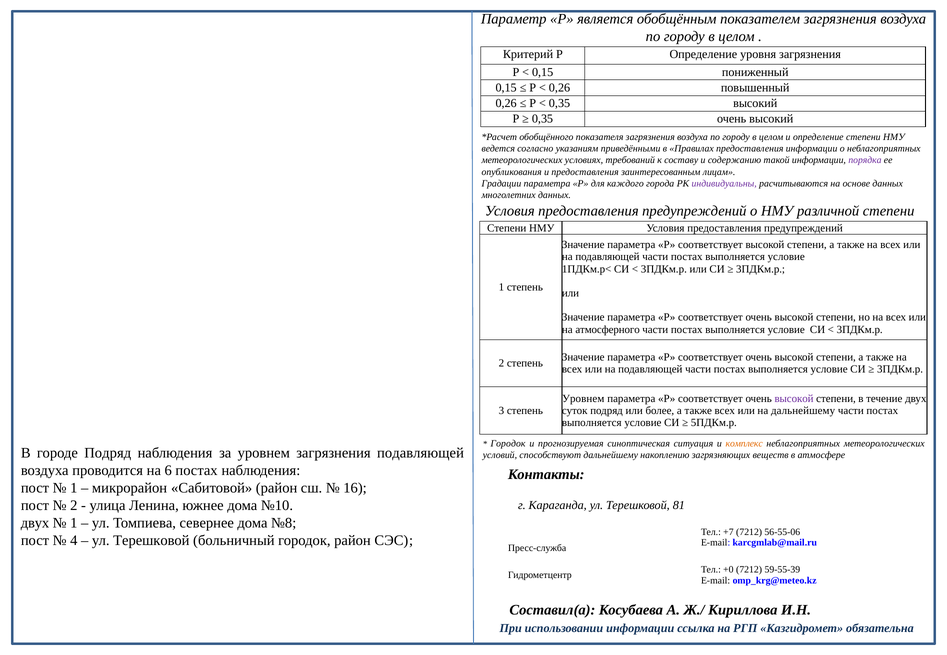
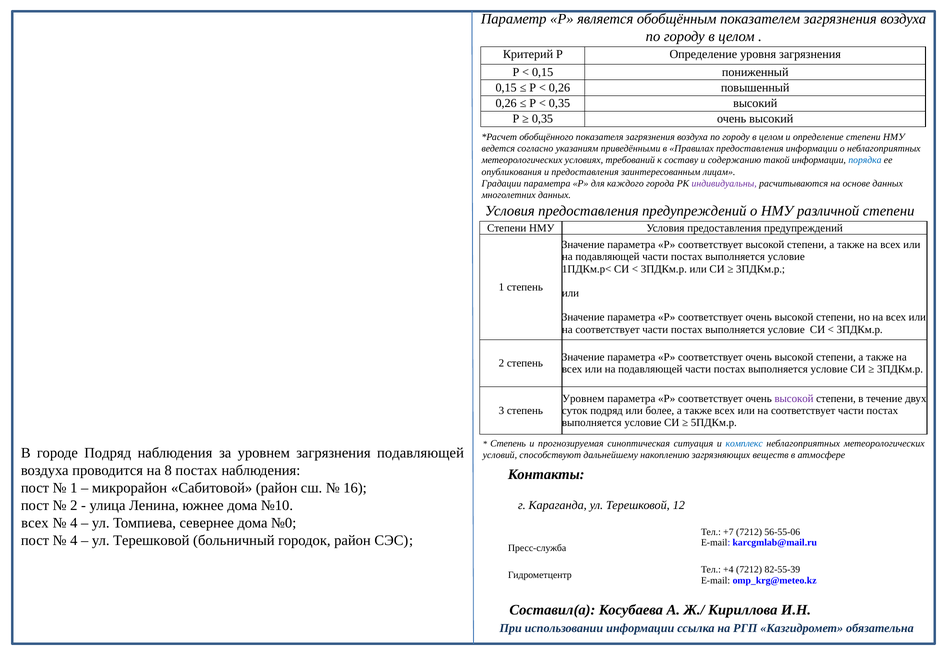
порядка colour: purple -> blue
атмосферного at (608, 330): атмосферного -> соответствует
дальнейшему at (803, 411): дальнейшему -> соответствует
Городок at (508, 444): Городок -> Степень
комплекс colour: orange -> blue
6: 6 -> 8
81: 81 -> 12
двух at (35, 523): двух -> всех
1 at (74, 523): 1 -> 4
№8: №8 -> №0
+0: +0 -> +4
59-55-39: 59-55-39 -> 82-55-39
